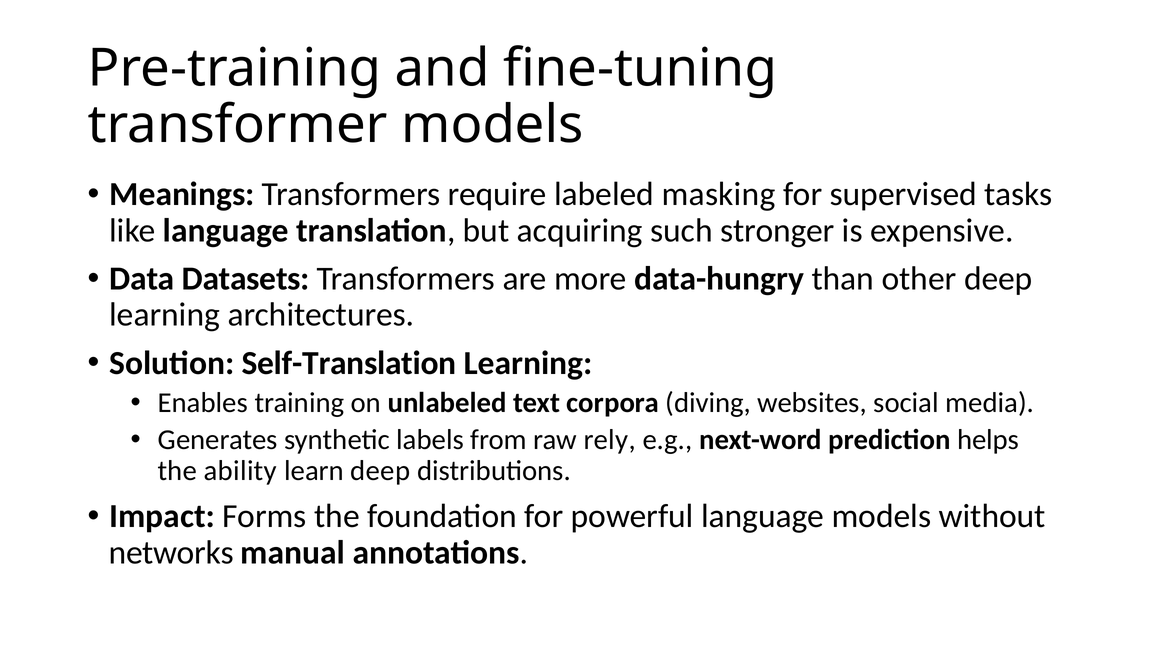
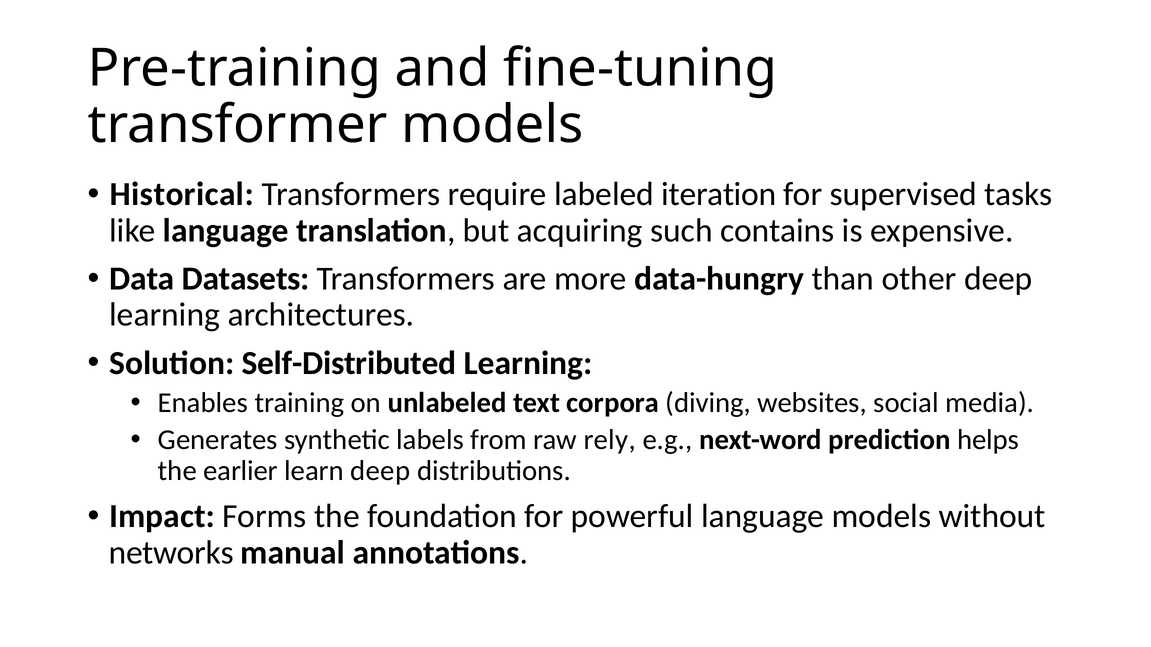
Meanings: Meanings -> Historical
masking: masking -> iteration
stronger: stronger -> contains
Self-Translation: Self-Translation -> Self-Distributed
ability: ability -> earlier
